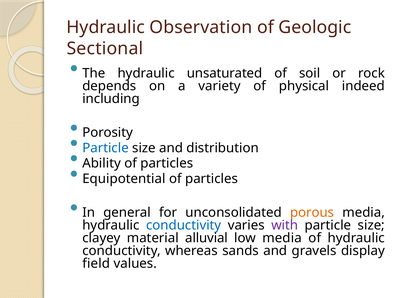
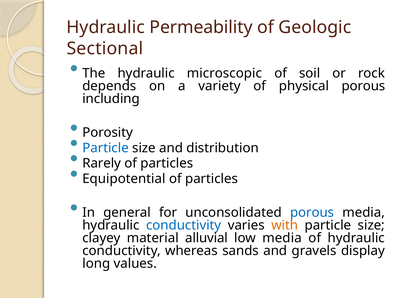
Observation: Observation -> Permeability
unsaturated: unsaturated -> microscopic
physical indeed: indeed -> porous
Ability: Ability -> Rarely
porous at (312, 213) colour: orange -> blue
with colour: purple -> orange
field: field -> long
